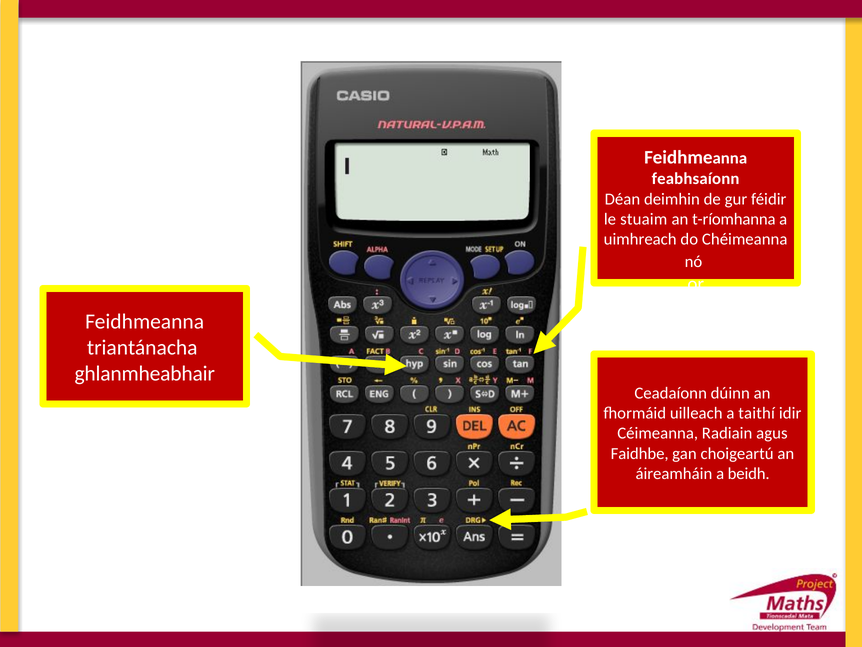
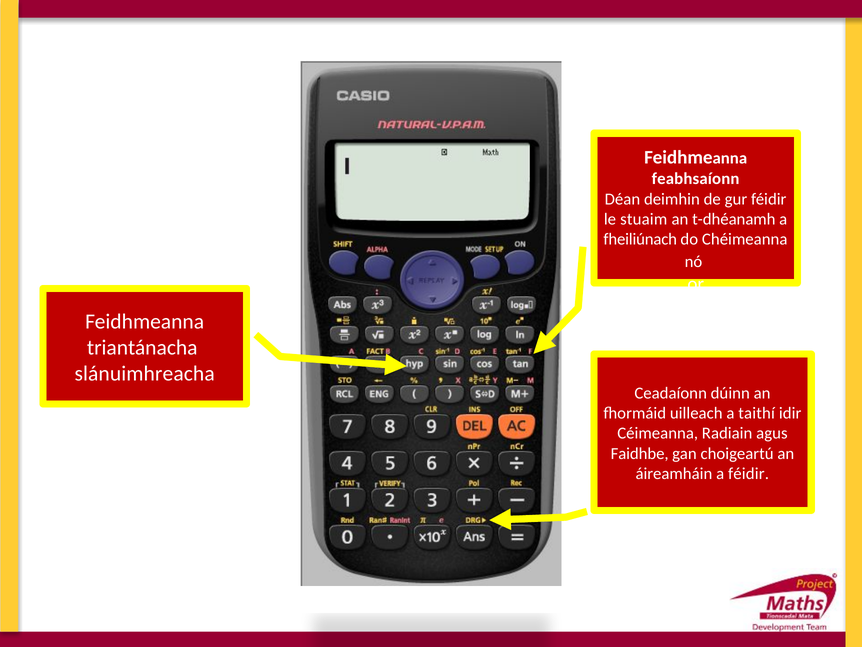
t-ríomhanna: t-ríomhanna -> t-dhéanamh
uimhreach: uimhreach -> fheiliúnach
ghlanmheabhair: ghlanmheabhair -> slánuimhreacha
a beidh: beidh -> féidir
